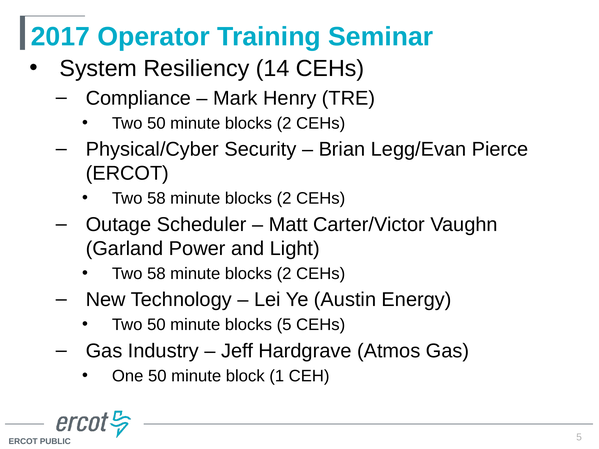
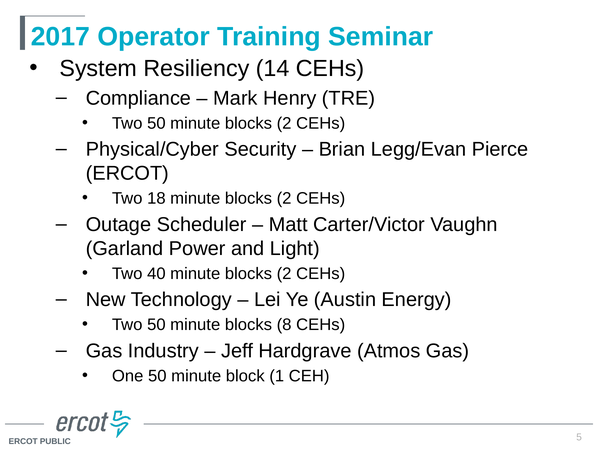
58 at (156, 198): 58 -> 18
58 at (156, 274): 58 -> 40
blocks 5: 5 -> 8
